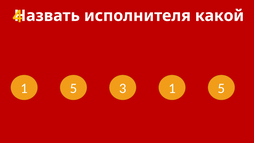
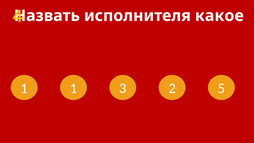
какой: какой -> какое
5 at (73, 88): 5 -> 1
3 1: 1 -> 2
